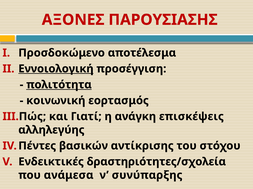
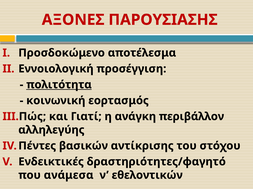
Εννοιολογική underline: present -> none
επισκέψεις: επισκέψεις -> περιβάλλον
δραστηριότητες/σχολεία: δραστηριότητες/σχολεία -> δραστηριότητες/φαγητό
συνύπαρξης: συνύπαρξης -> εθελοντικών
